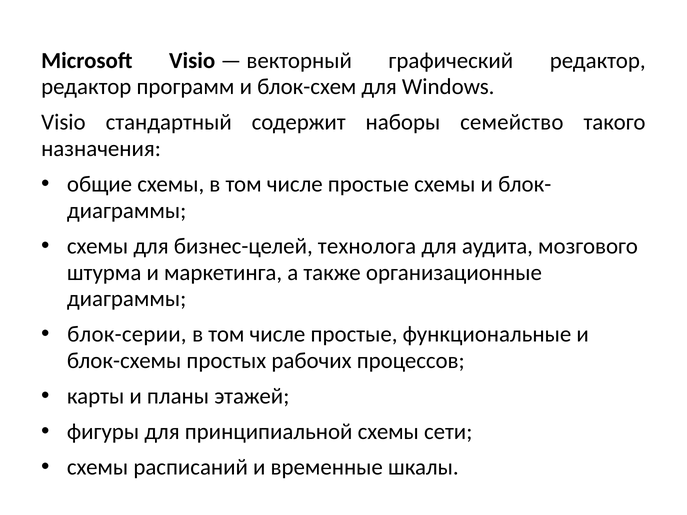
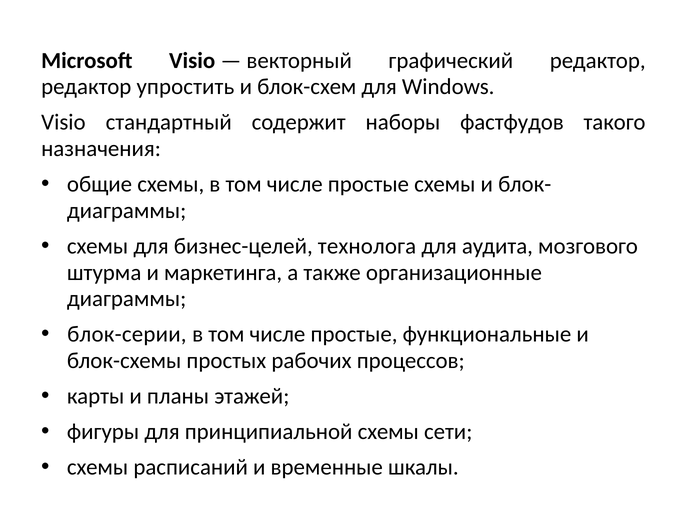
программ: программ -> упростить
семейство: семейство -> фастфудов
